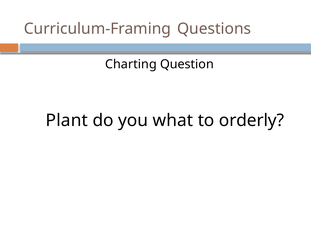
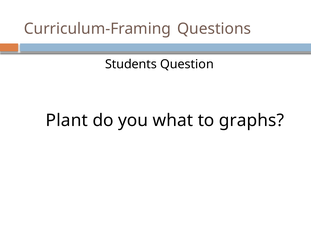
Charting: Charting -> Students
orderly: orderly -> graphs
